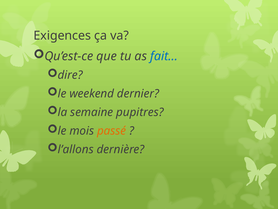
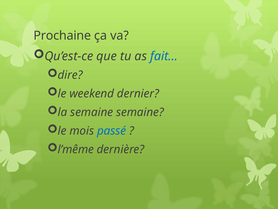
Exigences: Exigences -> Prochaine
semaine pupitres: pupitres -> semaine
passé colour: orange -> blue
l’allons: l’allons -> l’même
